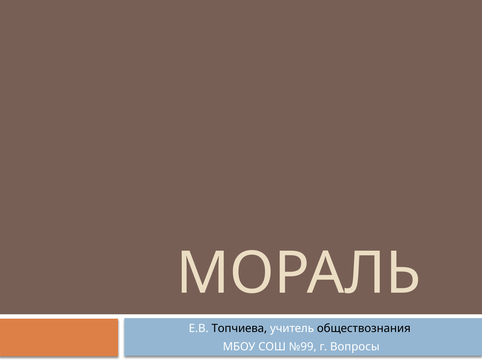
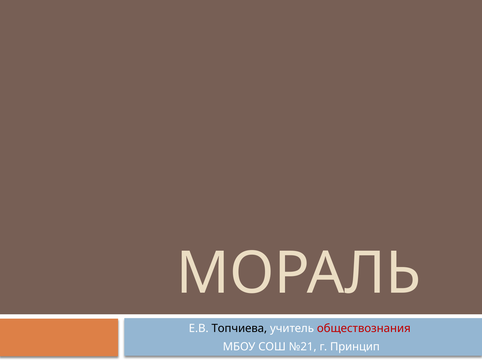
обществознания colour: black -> red
№99: №99 -> №21
Вопросы: Вопросы -> Принцип
